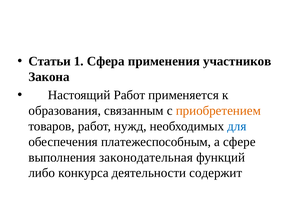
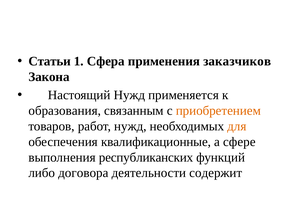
участников: участников -> заказчиков
Настоящий Работ: Работ -> Нужд
для colour: blue -> orange
платежеспособным: платежеспособным -> квалификационные
законодательная: законодательная -> республиканских
конкурса: конкурса -> договора
